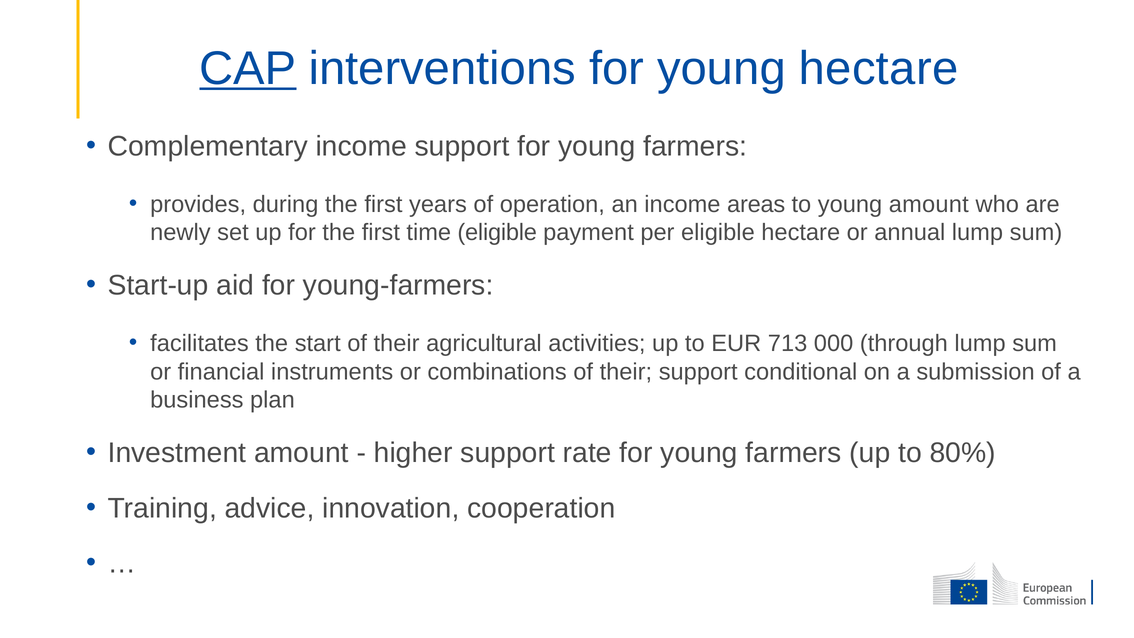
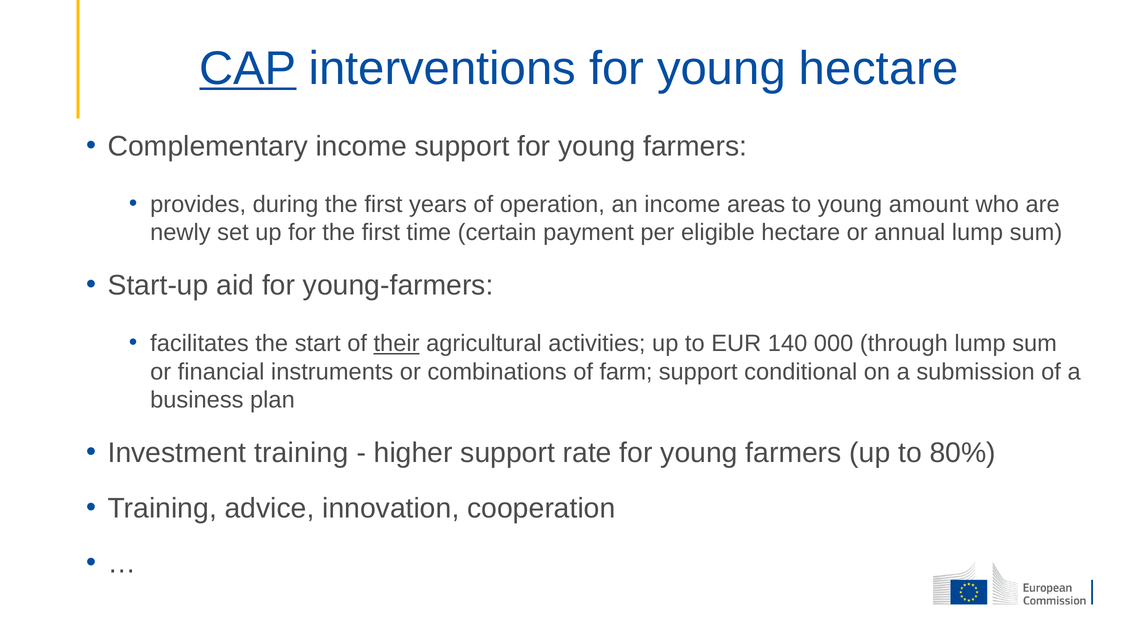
time eligible: eligible -> certain
their at (397, 343) underline: none -> present
713: 713 -> 140
combinations of their: their -> farm
Investment amount: amount -> training
